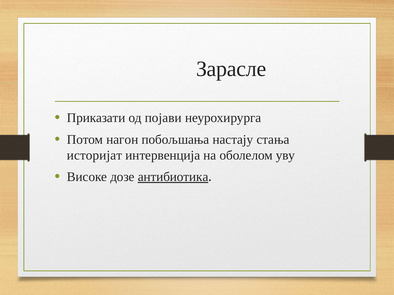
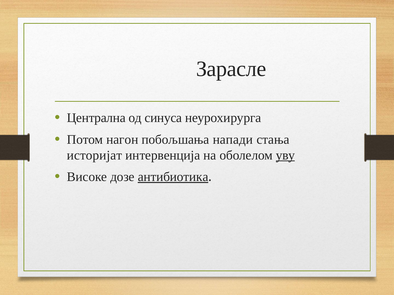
Приказати: Приказати -> Централна
појави: појави -> синуса
настају: настају -> напади
уву underline: none -> present
